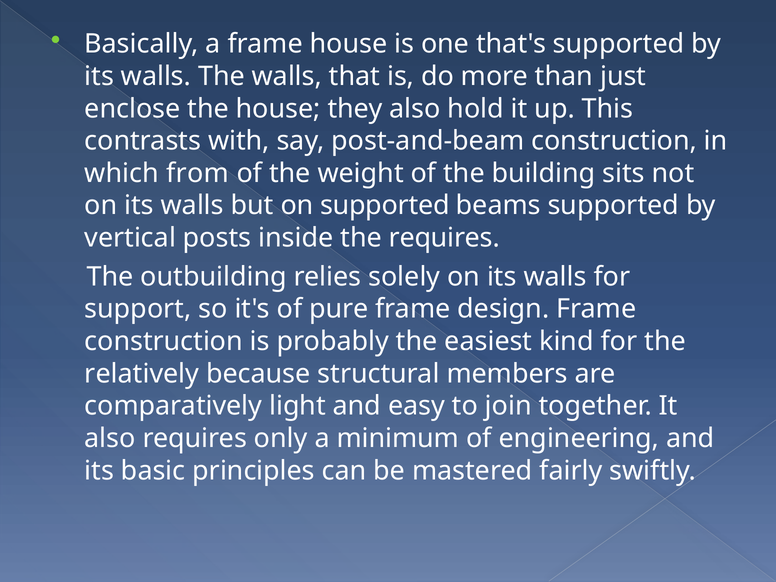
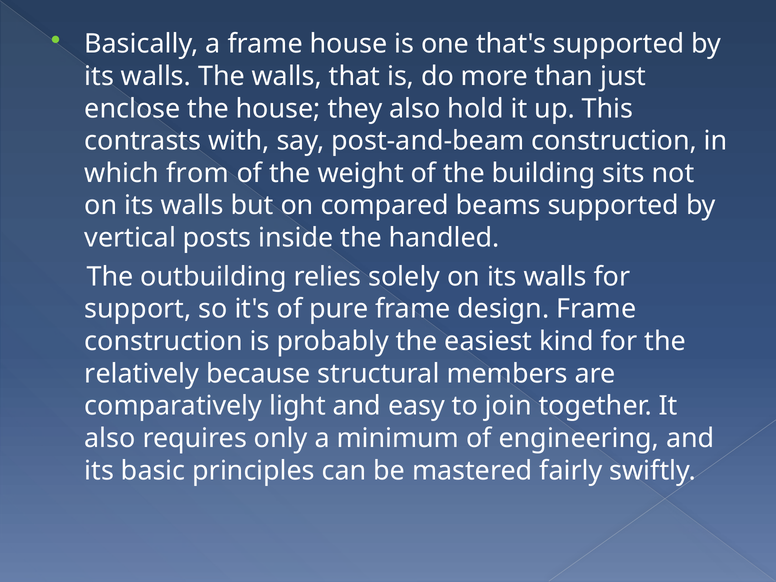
on supported: supported -> compared
the requires: requires -> handled
